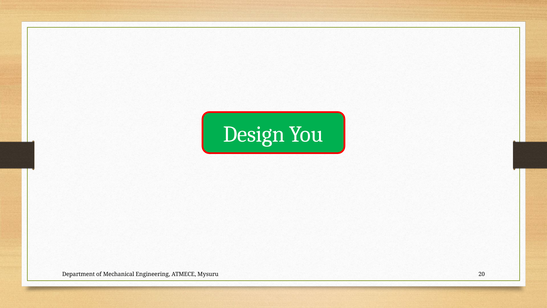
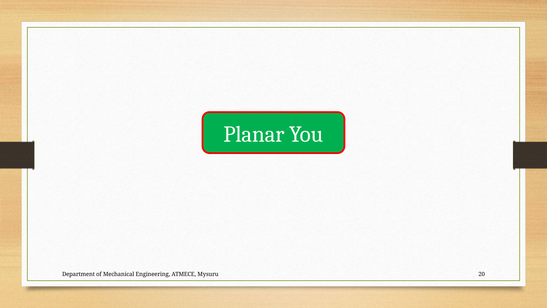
Design: Design -> Planar
